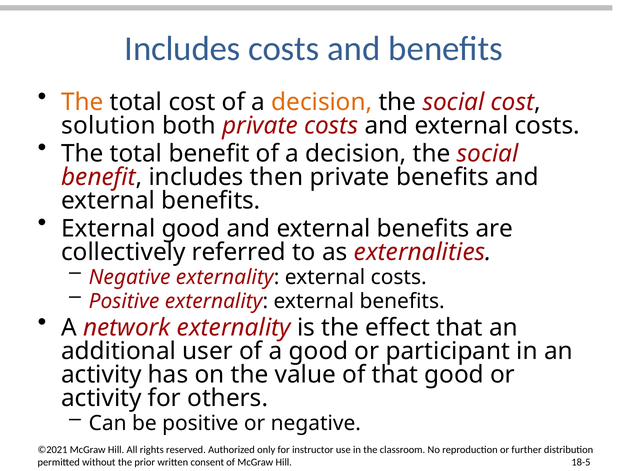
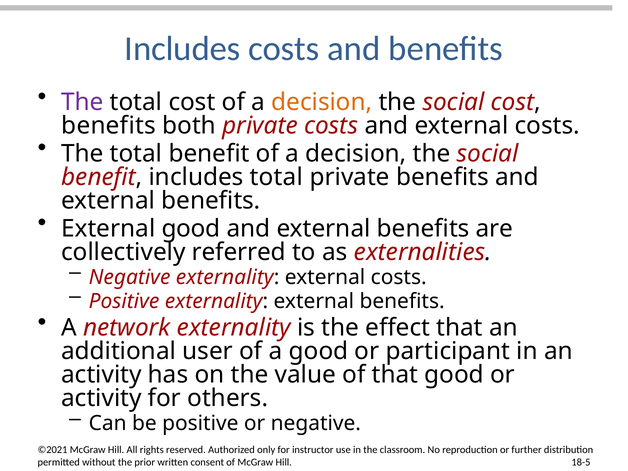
The at (82, 102) colour: orange -> purple
solution at (109, 126): solution -> benefits
includes then: then -> total
